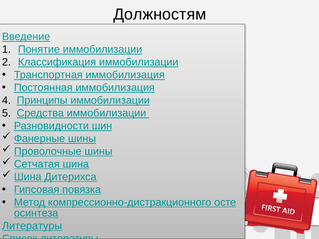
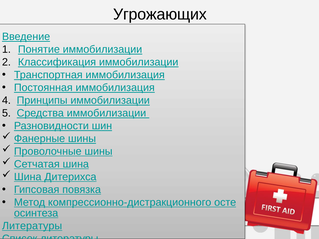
Должностям: Должностям -> Угрожающих
